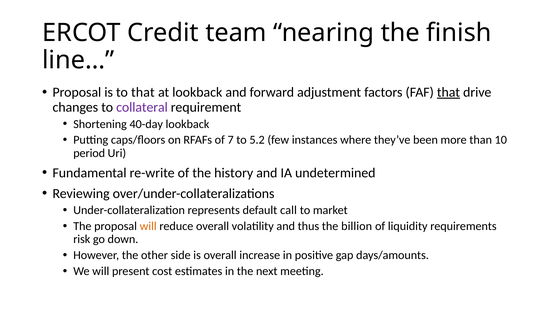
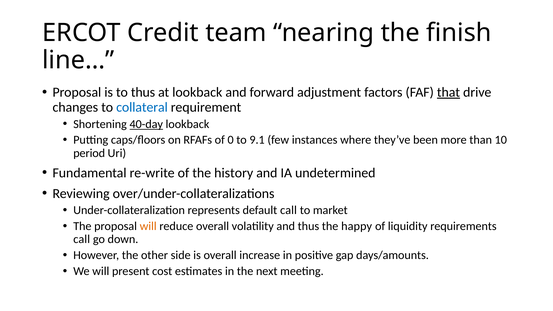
to that: that -> thus
collateral colour: purple -> blue
40-day underline: none -> present
7: 7 -> 0
5.2: 5.2 -> 9.1
billion: billion -> happy
risk at (82, 239): risk -> call
